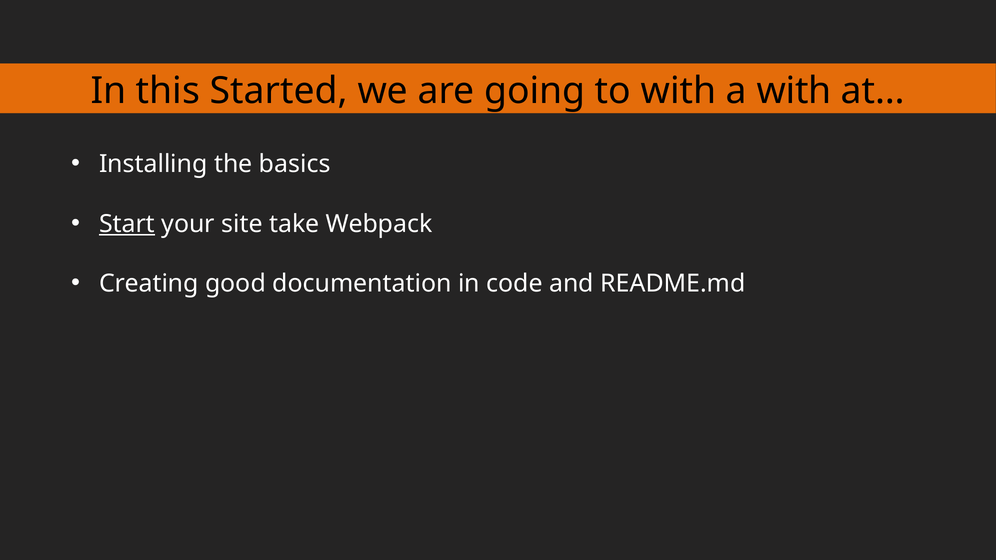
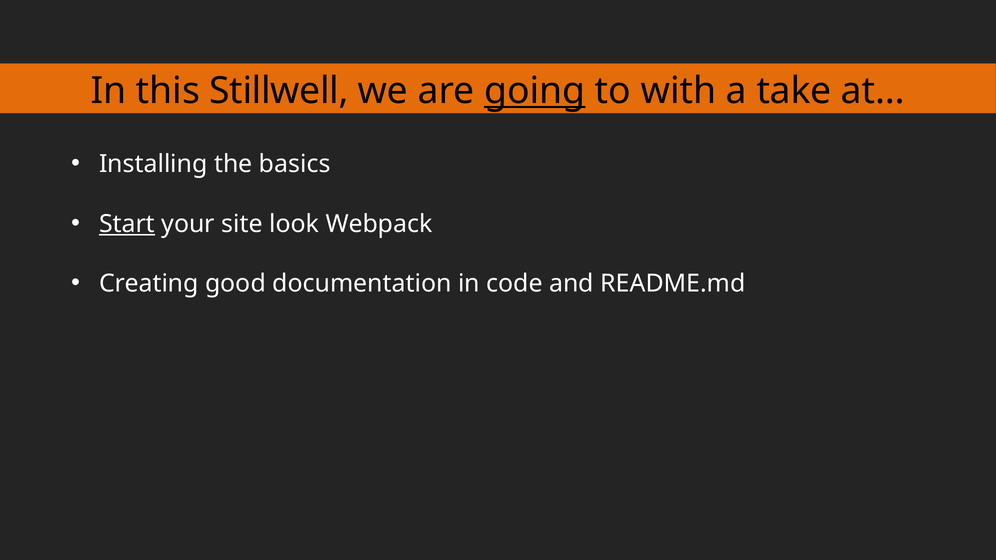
Started: Started -> Stillwell
going underline: none -> present
a with: with -> take
take: take -> look
